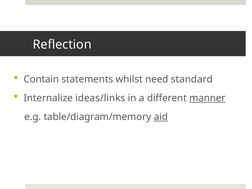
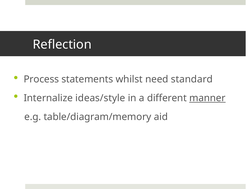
Contain: Contain -> Process
ideas/links: ideas/links -> ideas/style
aid underline: present -> none
